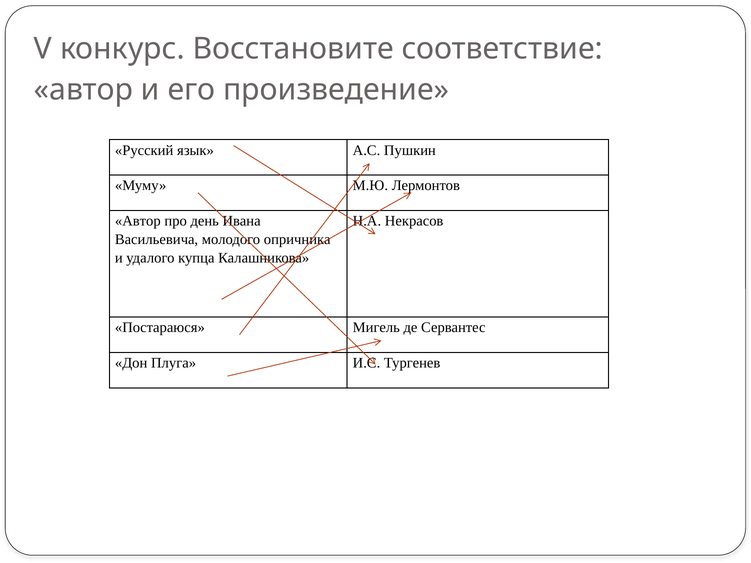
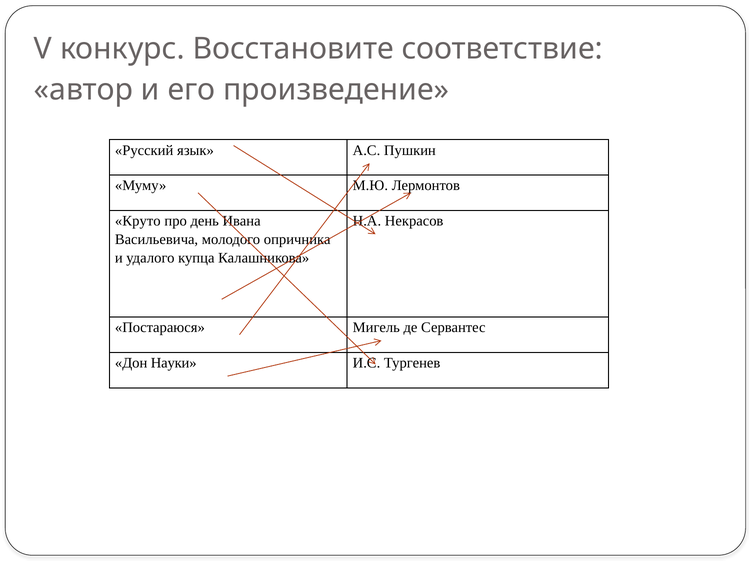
Автор at (138, 221): Автор -> Круто
Плуга: Плуга -> Науки
